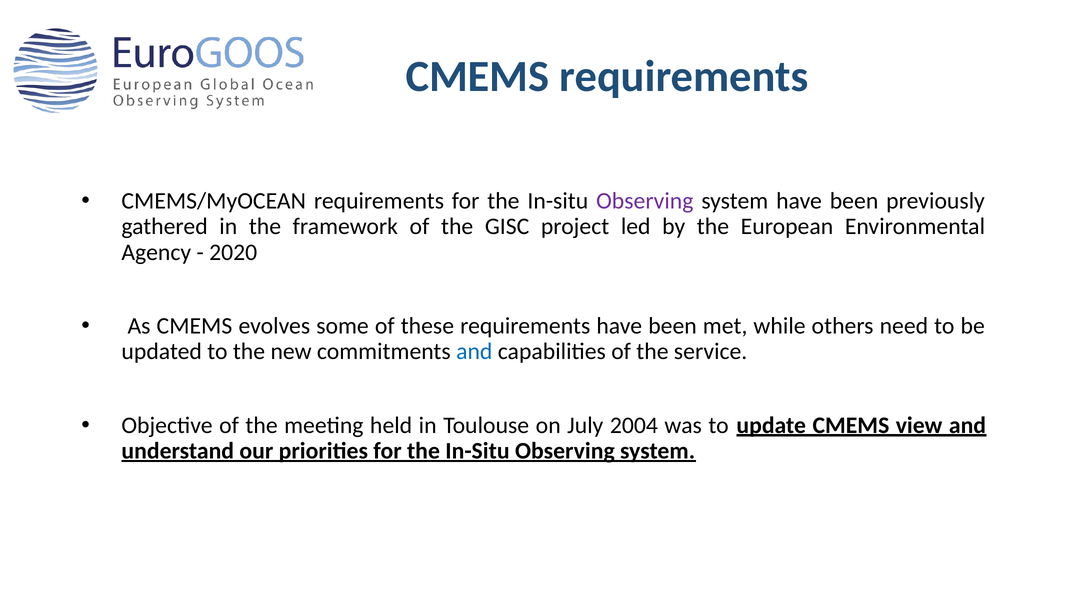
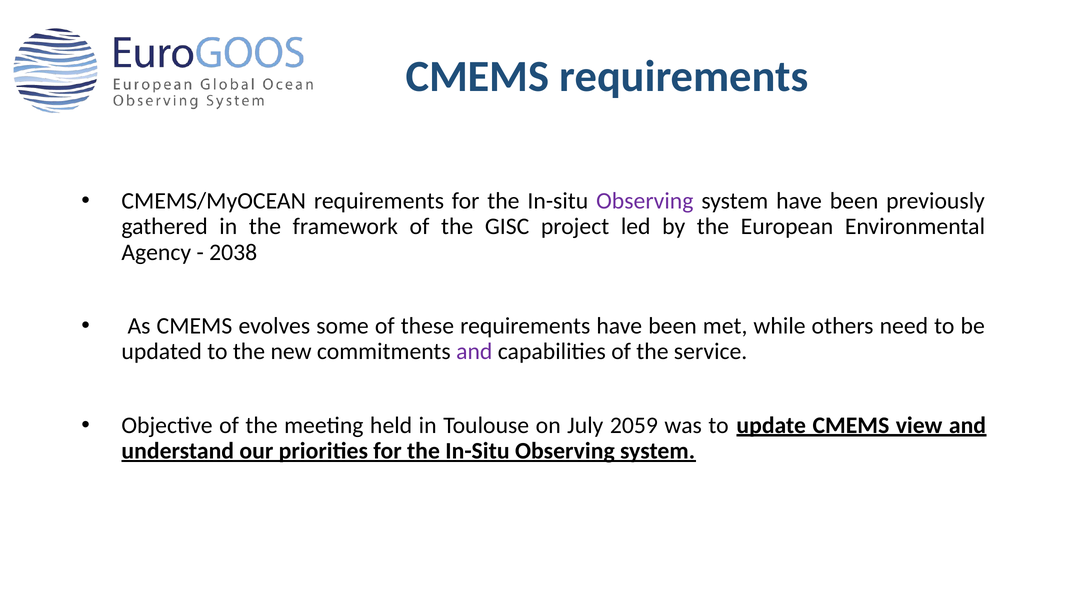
2020: 2020 -> 2038
and at (474, 351) colour: blue -> purple
2004: 2004 -> 2059
